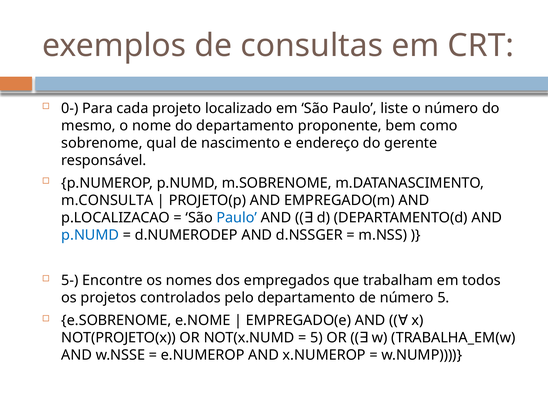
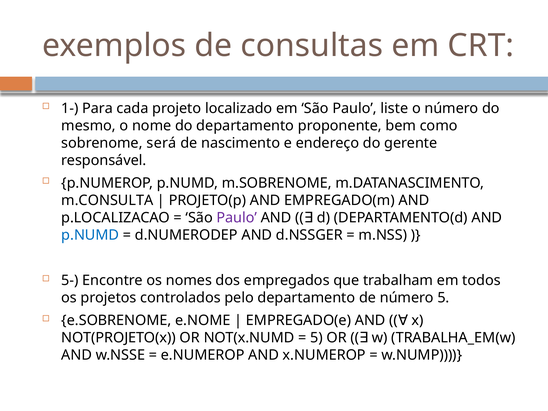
0-: 0- -> 1-
qual: qual -> será
Paulo at (237, 218) colour: blue -> purple
